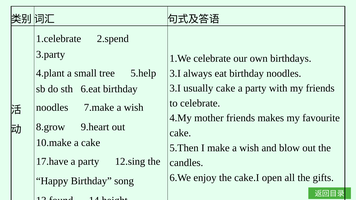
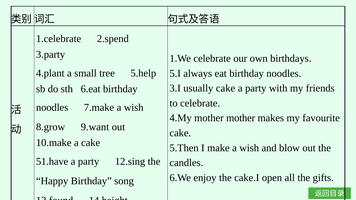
3.I at (175, 73): 3.I -> 5.I
mother friends: friends -> mother
9.heart: 9.heart -> 9.want
17.have: 17.have -> 51.have
